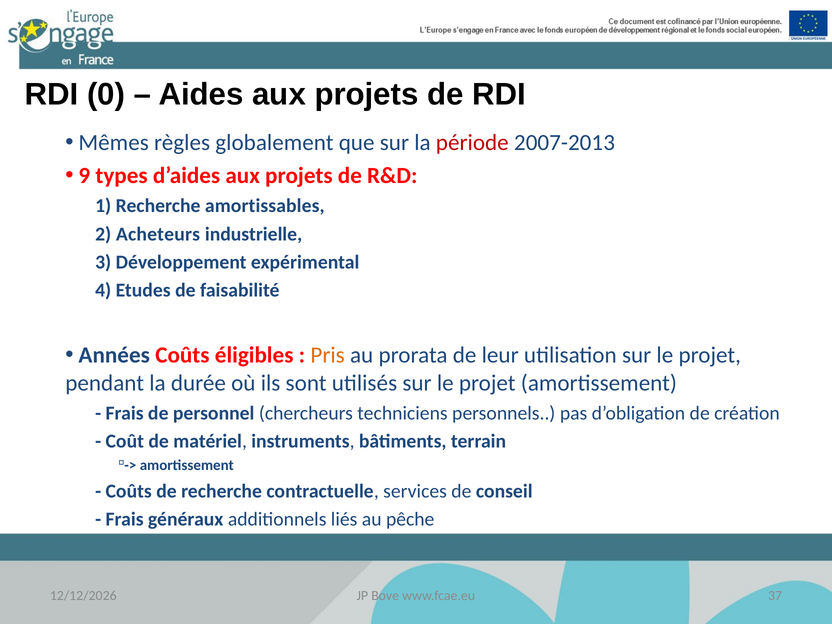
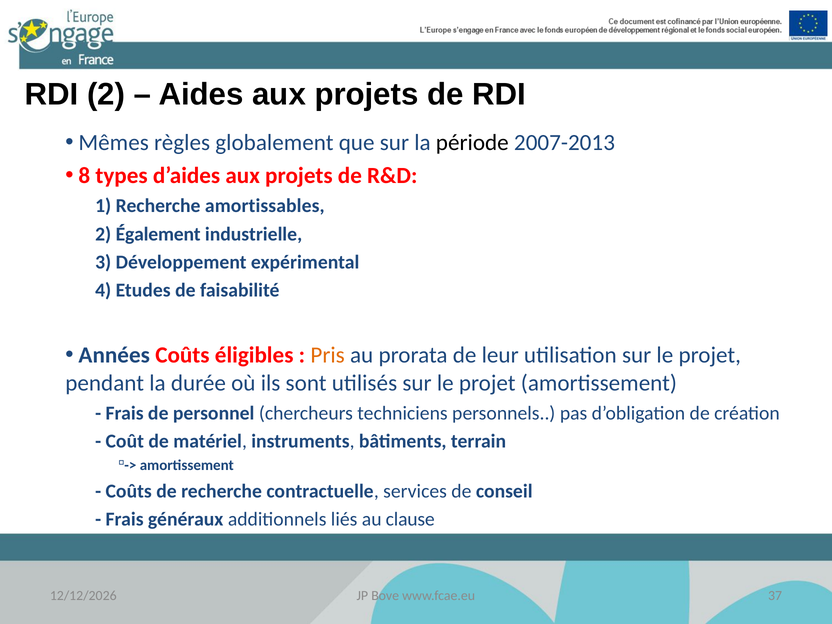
RDI 0: 0 -> 2
période colour: red -> black
9: 9 -> 8
Acheteurs: Acheteurs -> Également
pêche: pêche -> clause
